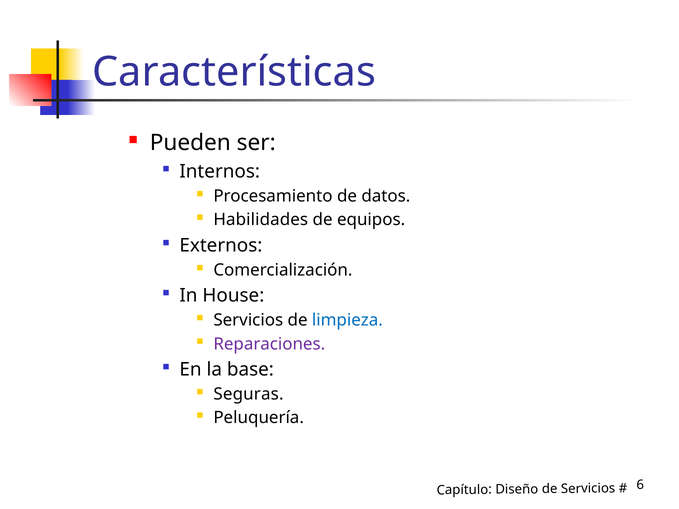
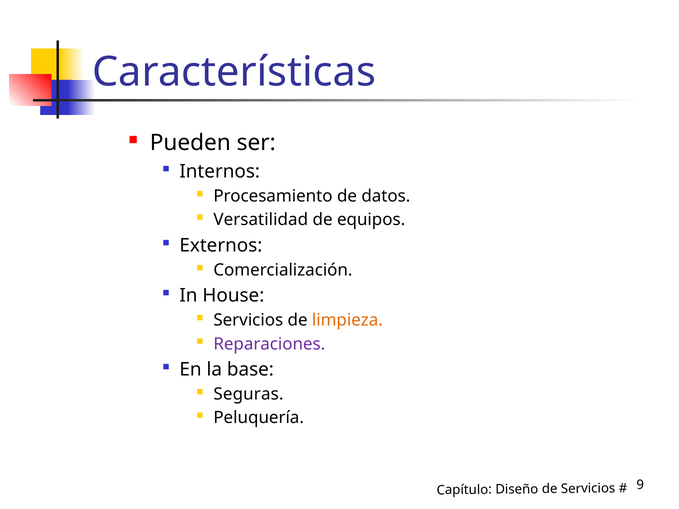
Habilidades: Habilidades -> Versatilidad
limpieza colour: blue -> orange
6: 6 -> 9
